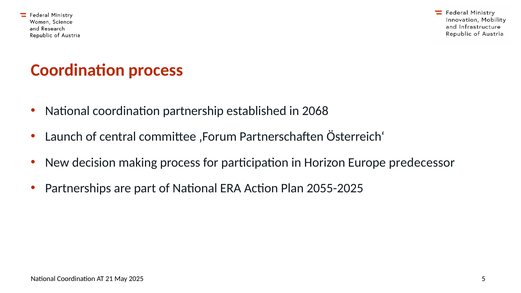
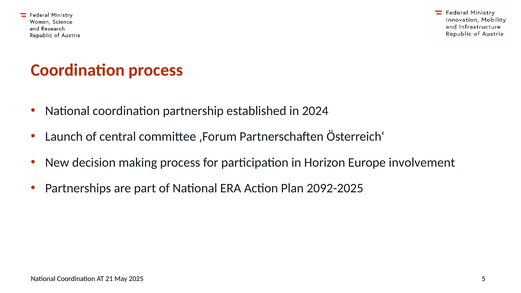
2068: 2068 -> 2024
predecessor: predecessor -> involvement
2055-2025: 2055-2025 -> 2092-2025
